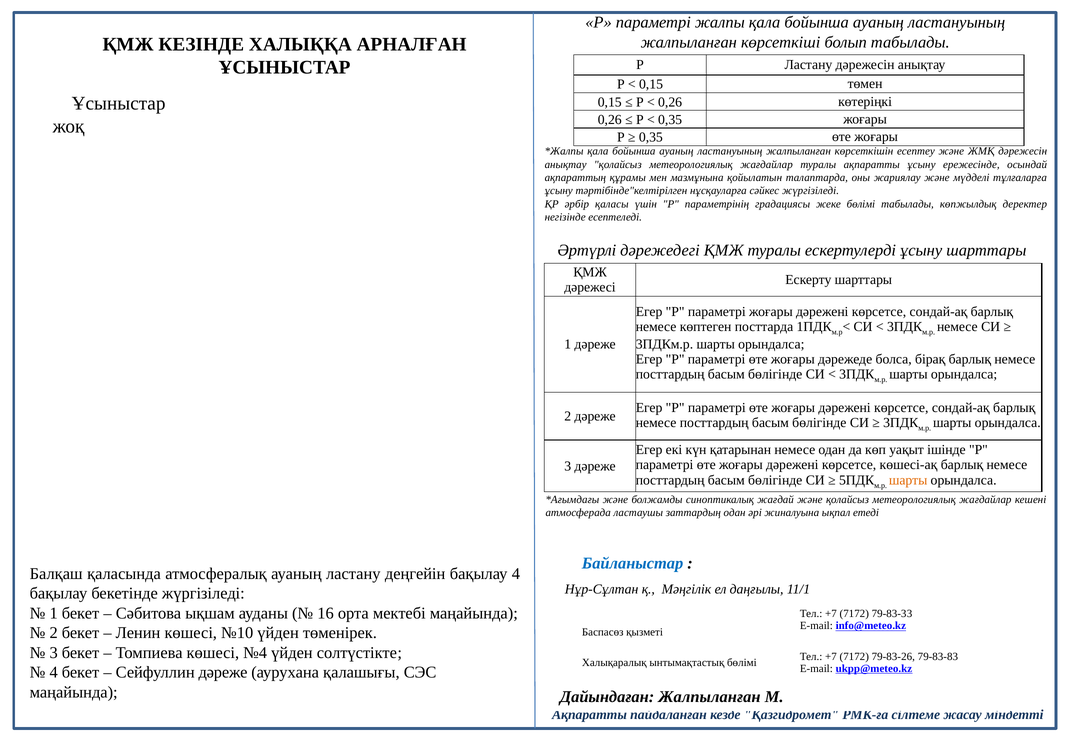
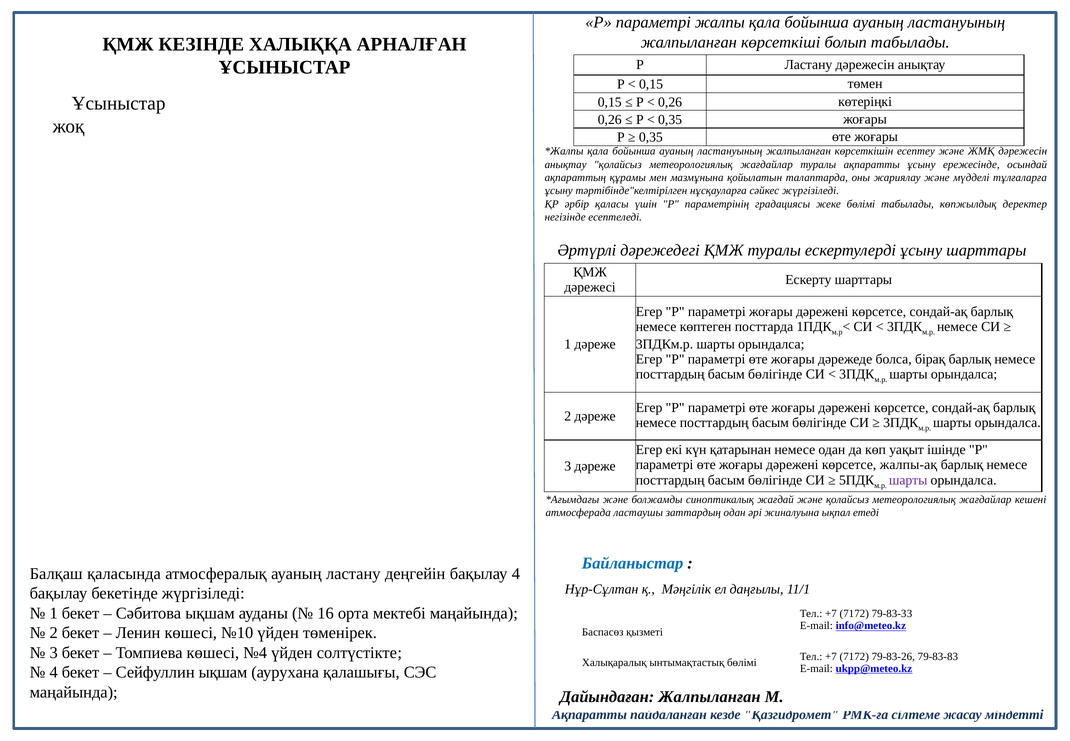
көшесі-ақ: көшесі-ақ -> жалпы-ақ
шарты at (908, 480) colour: orange -> purple
Сейфуллин дәреже: дәреже -> ықшам
